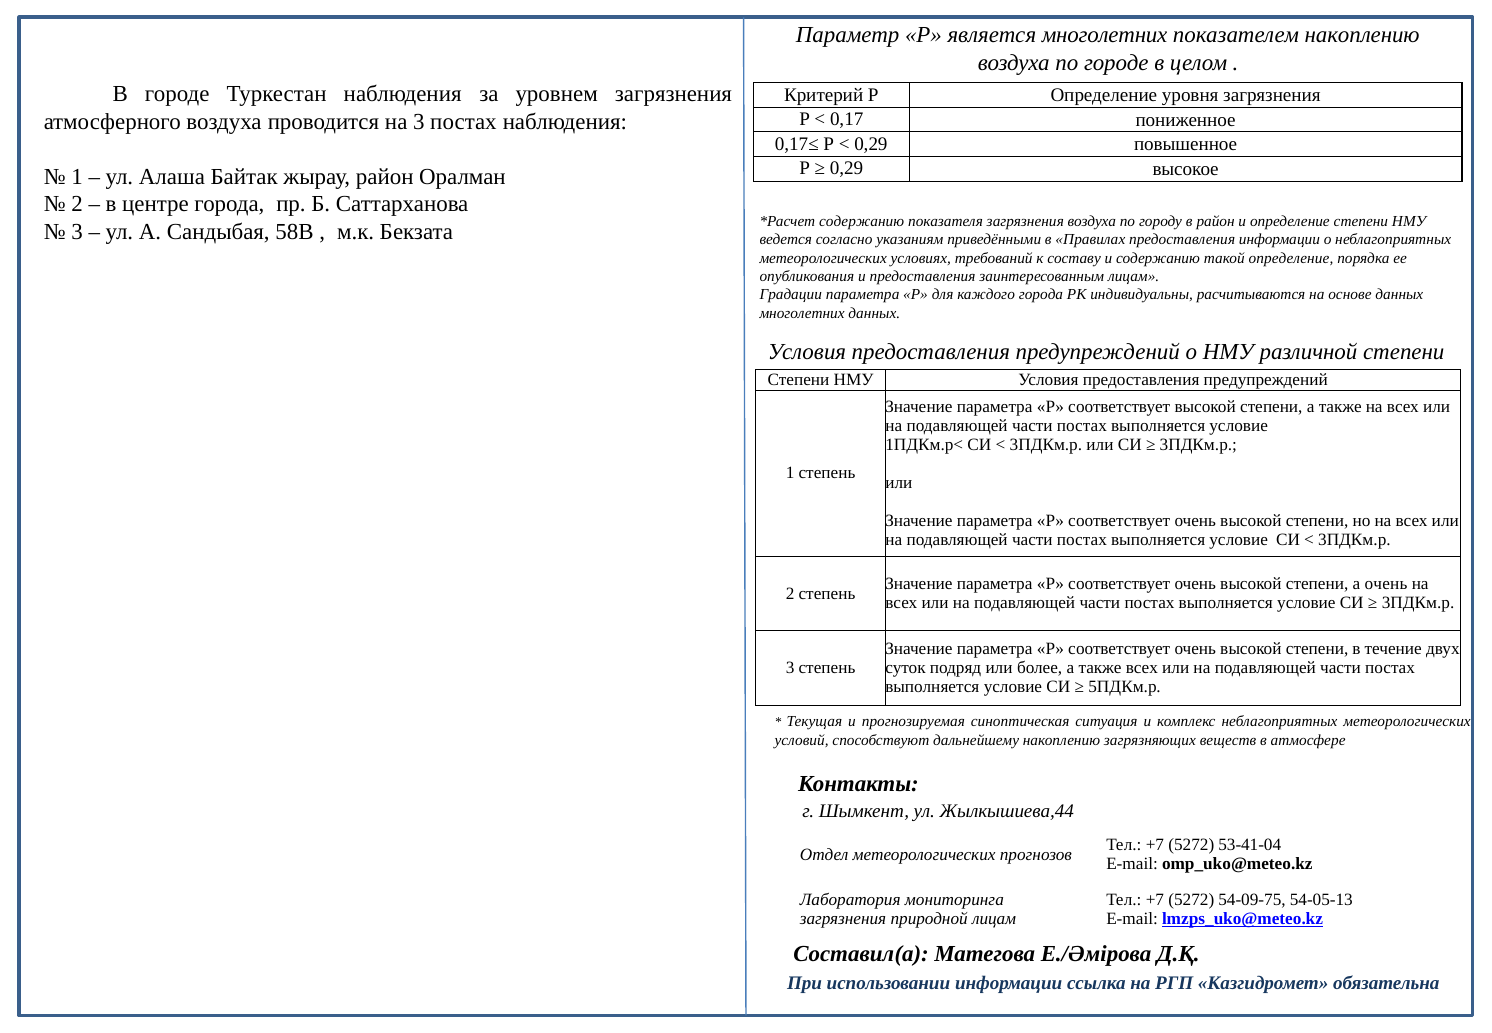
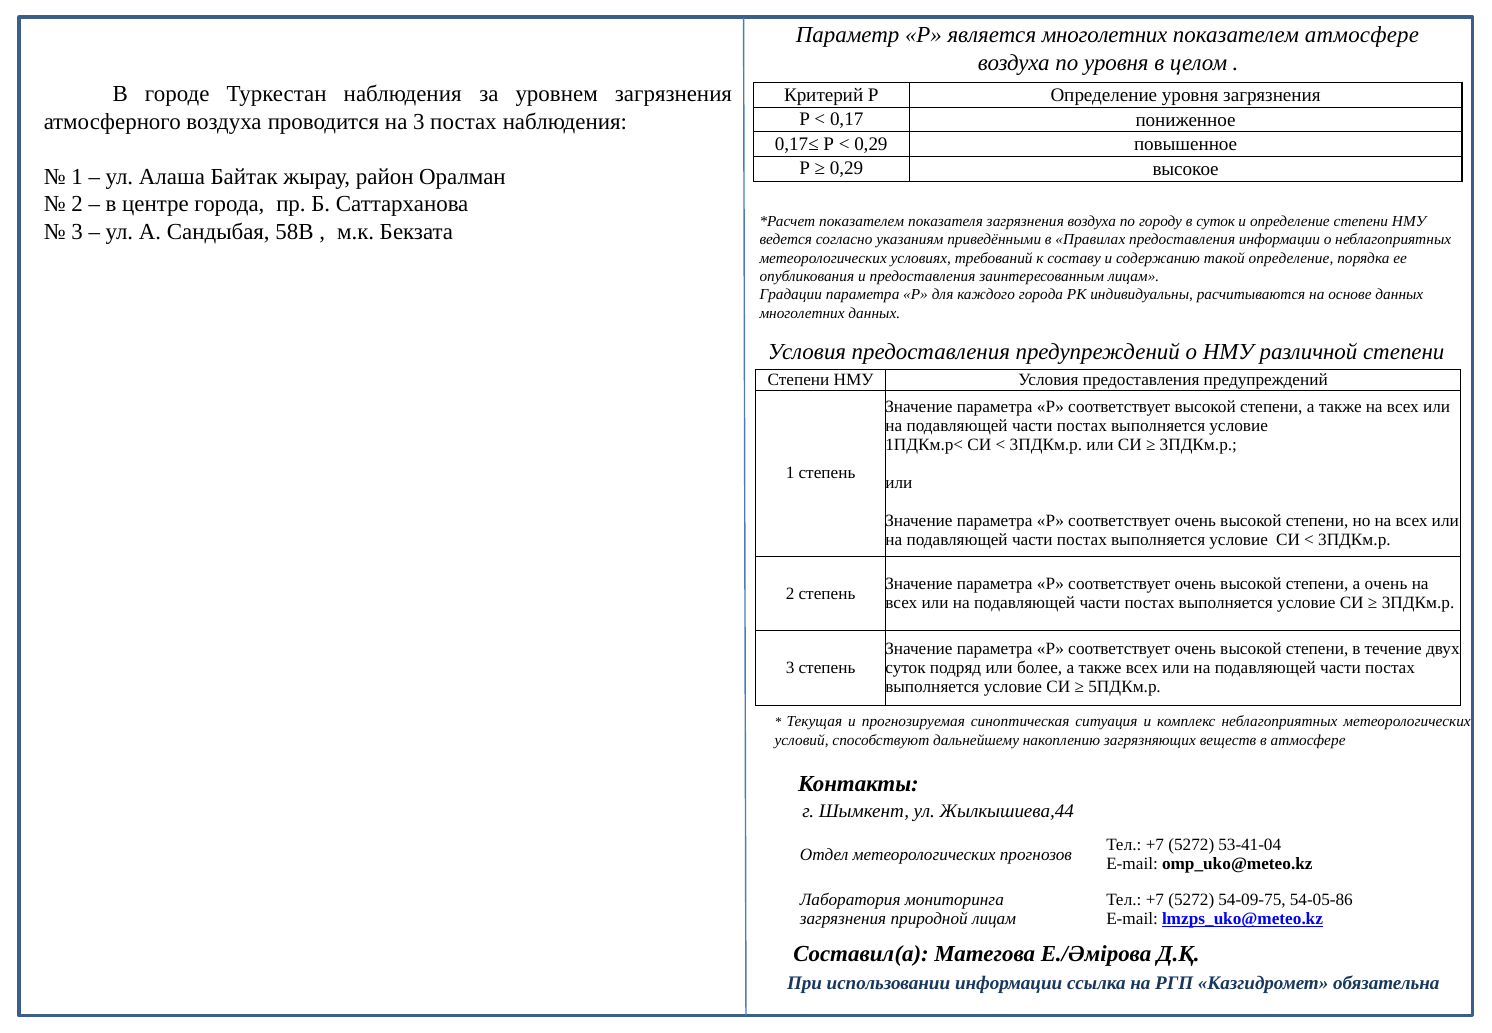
показателем накоплению: накоплению -> атмосфере
по городе: городе -> уровня
содержанию at (862, 222): содержанию -> показателем
в район: район -> суток
54-05-13: 54-05-13 -> 54-05-86
